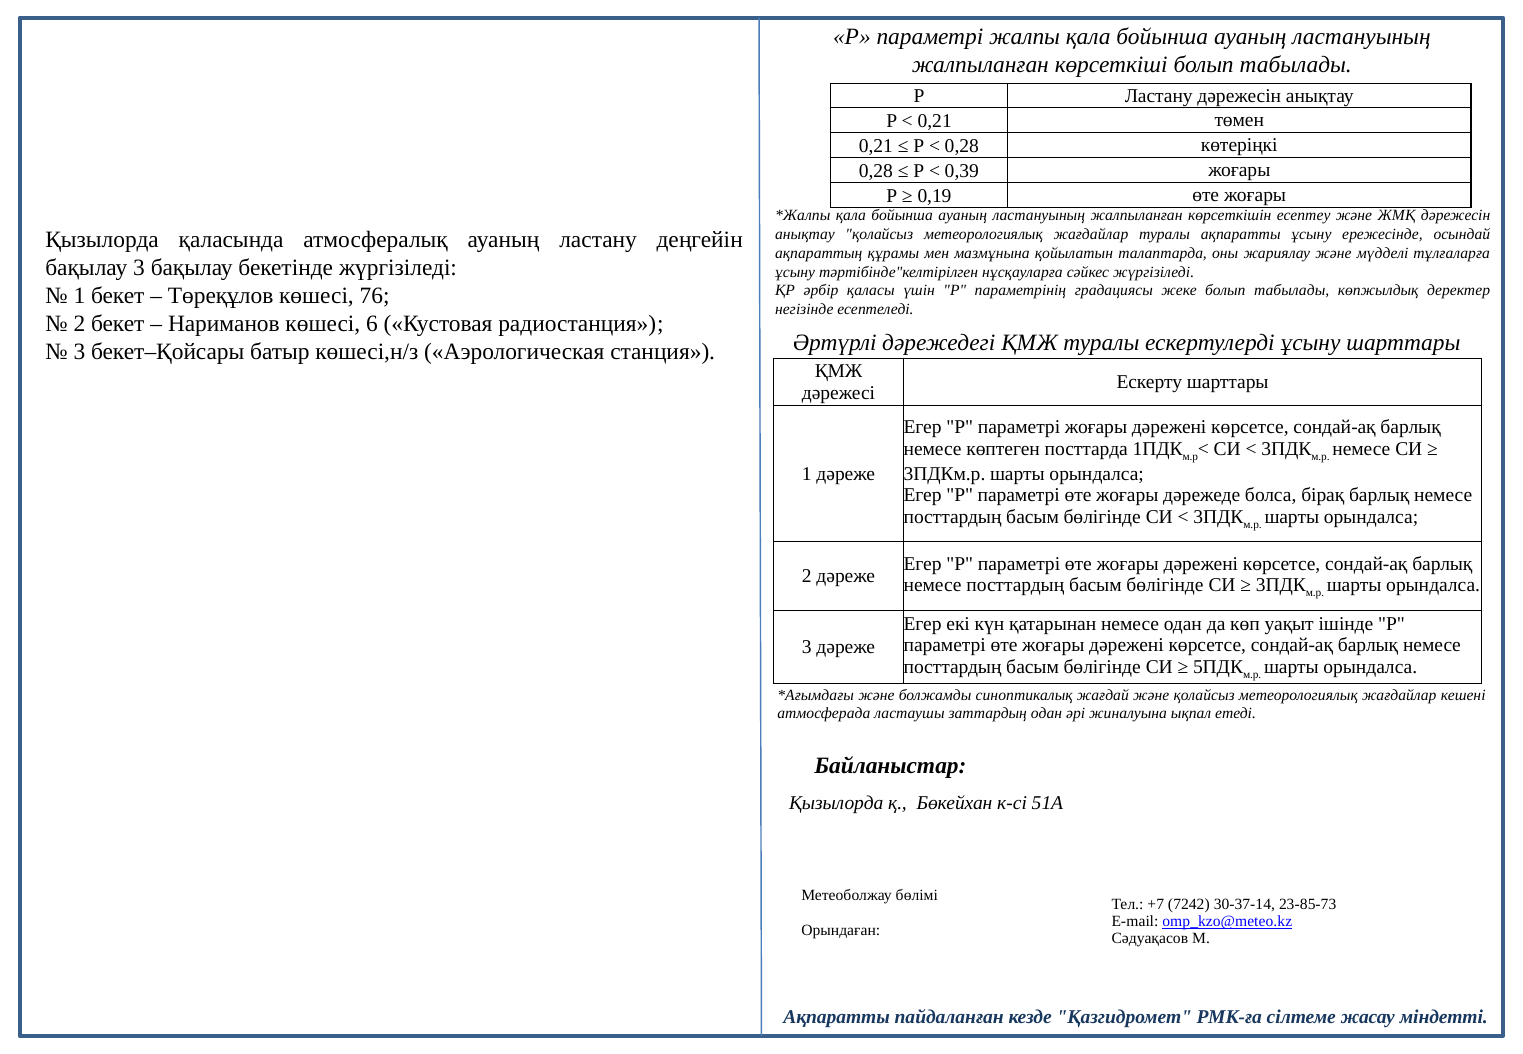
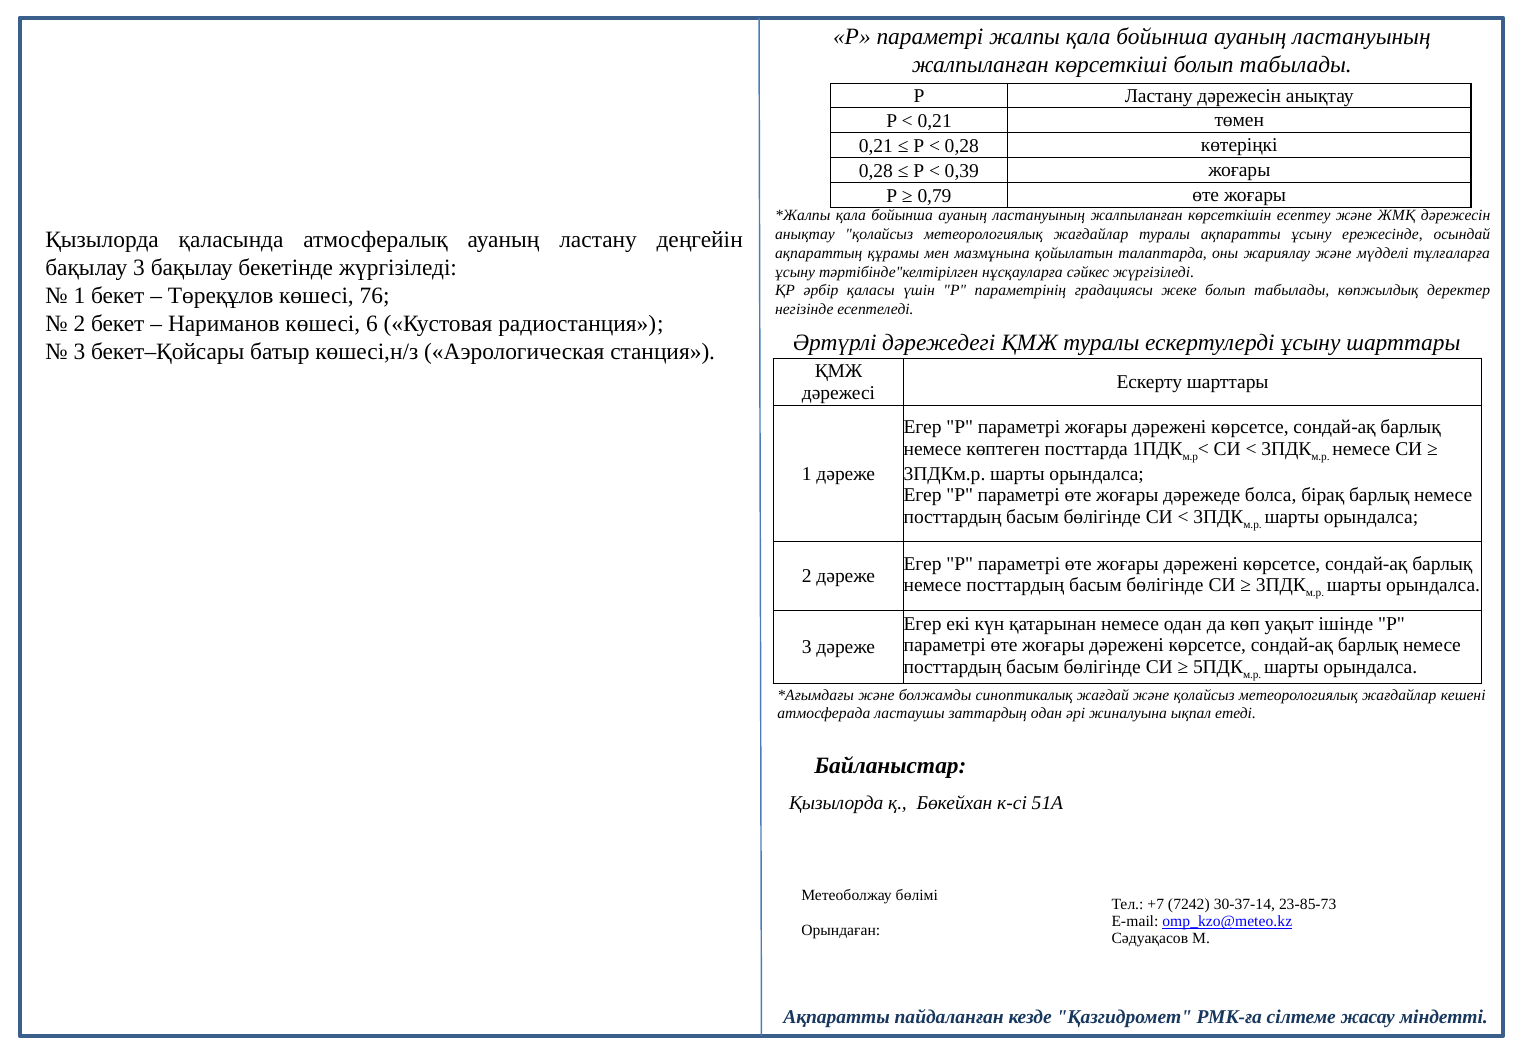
0,19: 0,19 -> 0,79
